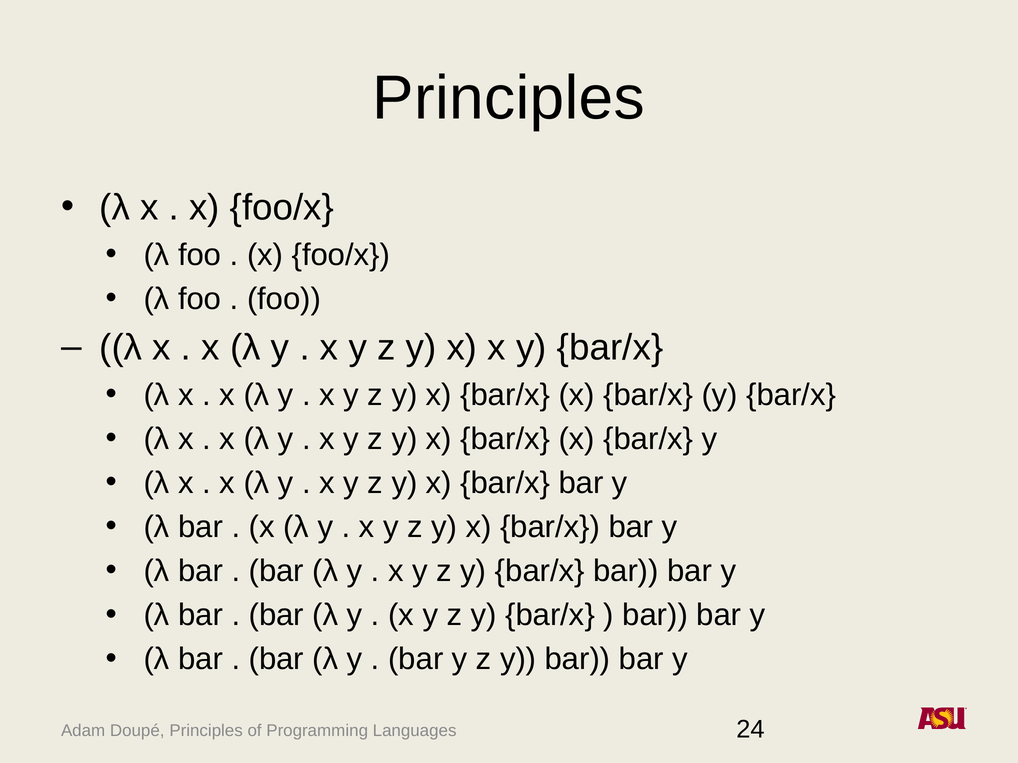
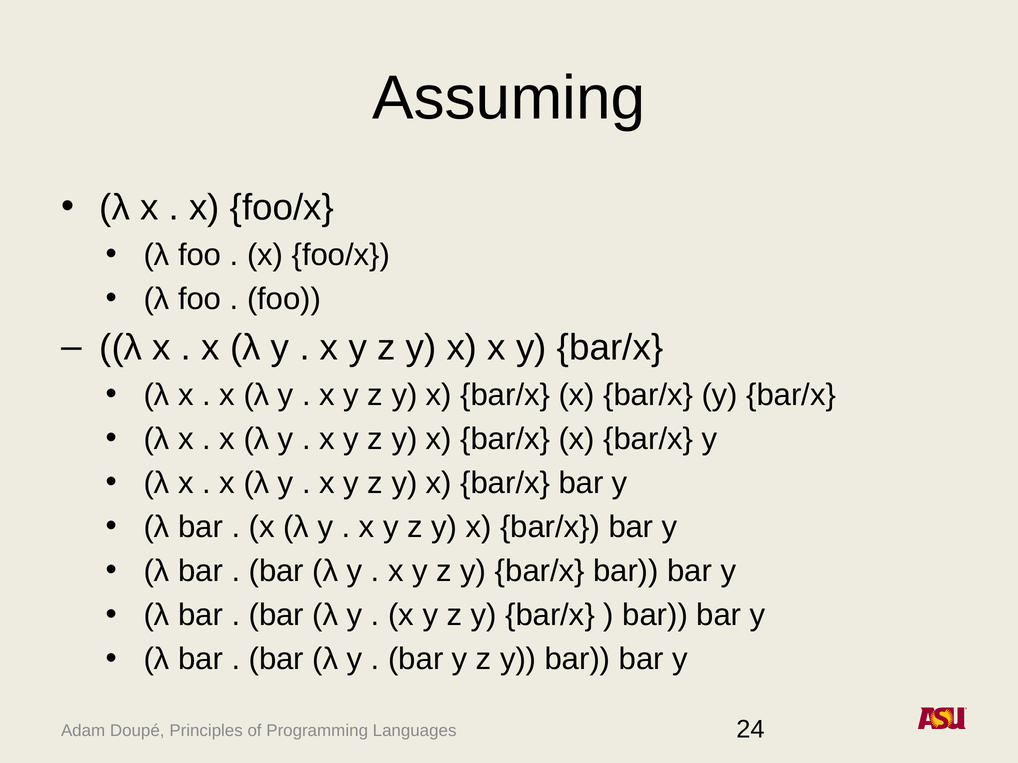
Principles at (509, 99): Principles -> Assuming
